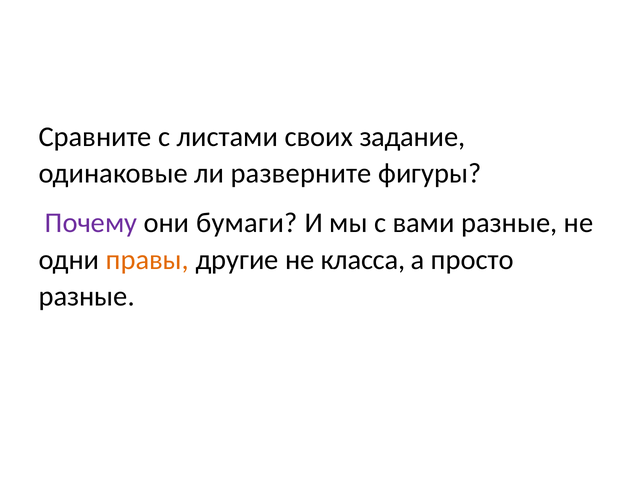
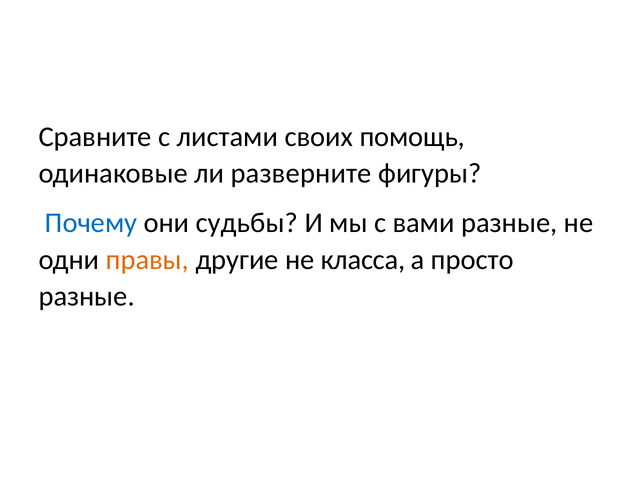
задание: задание -> помощь
Почему colour: purple -> blue
бумаги: бумаги -> судьбы
